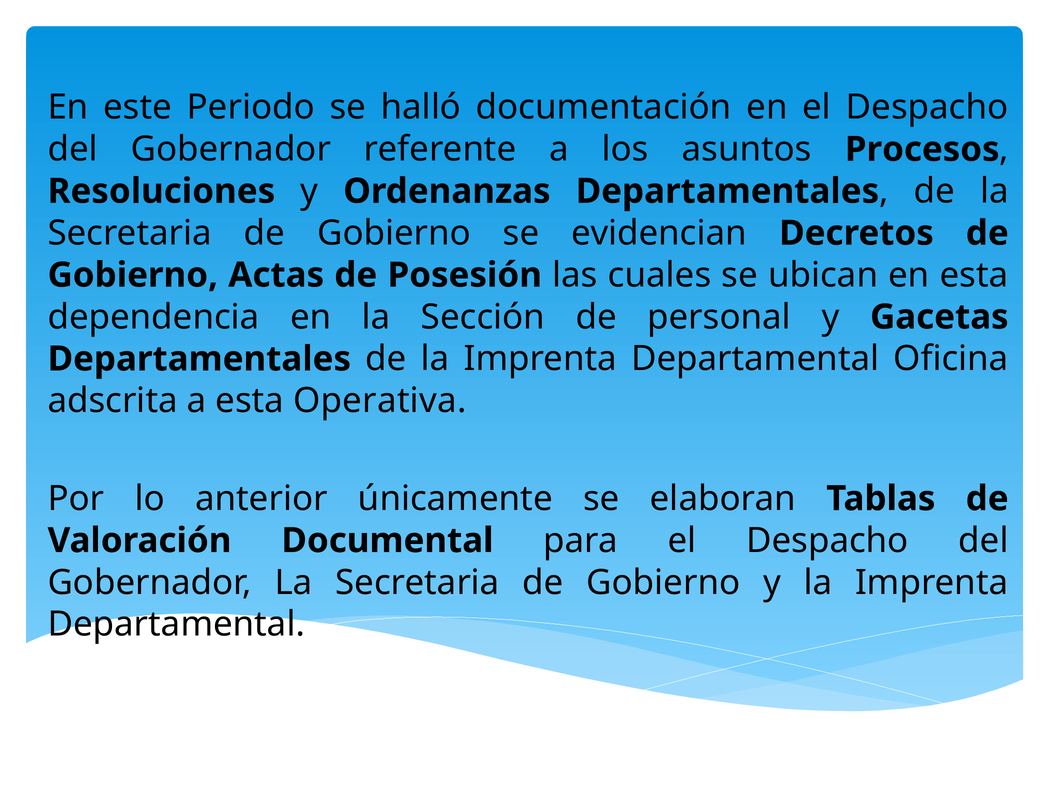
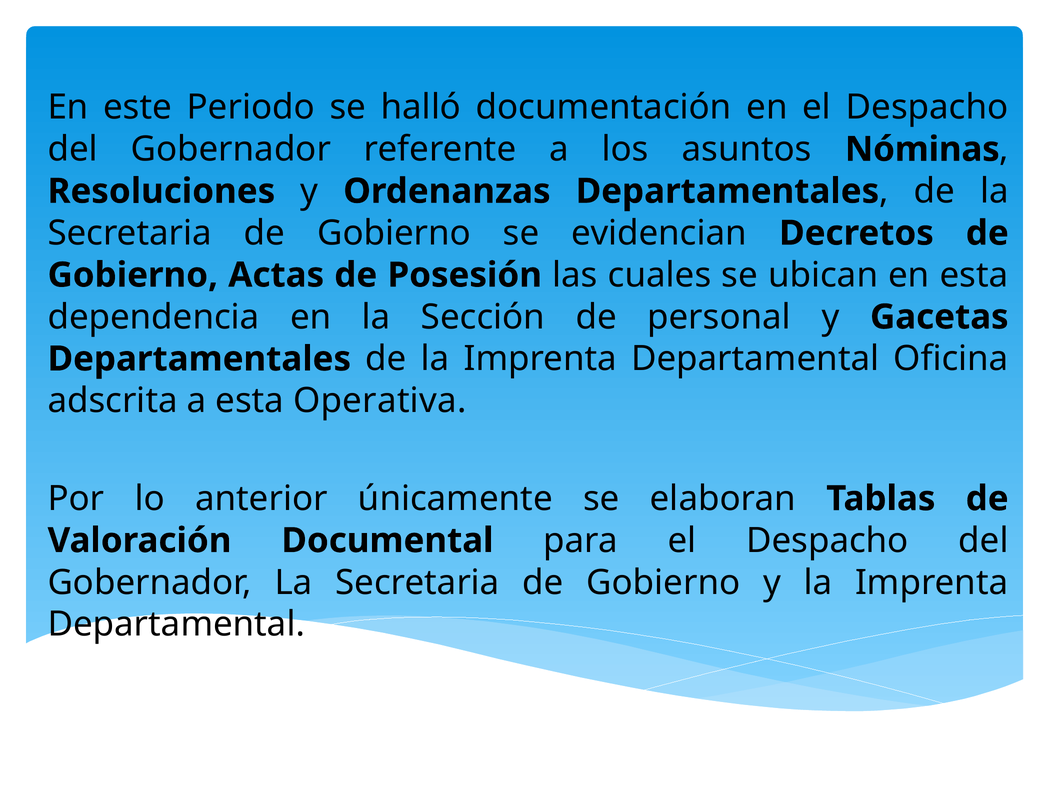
Procesos: Procesos -> Nóminas
